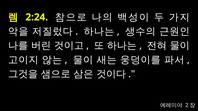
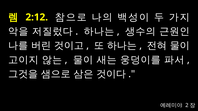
2:24: 2:24 -> 2:12
